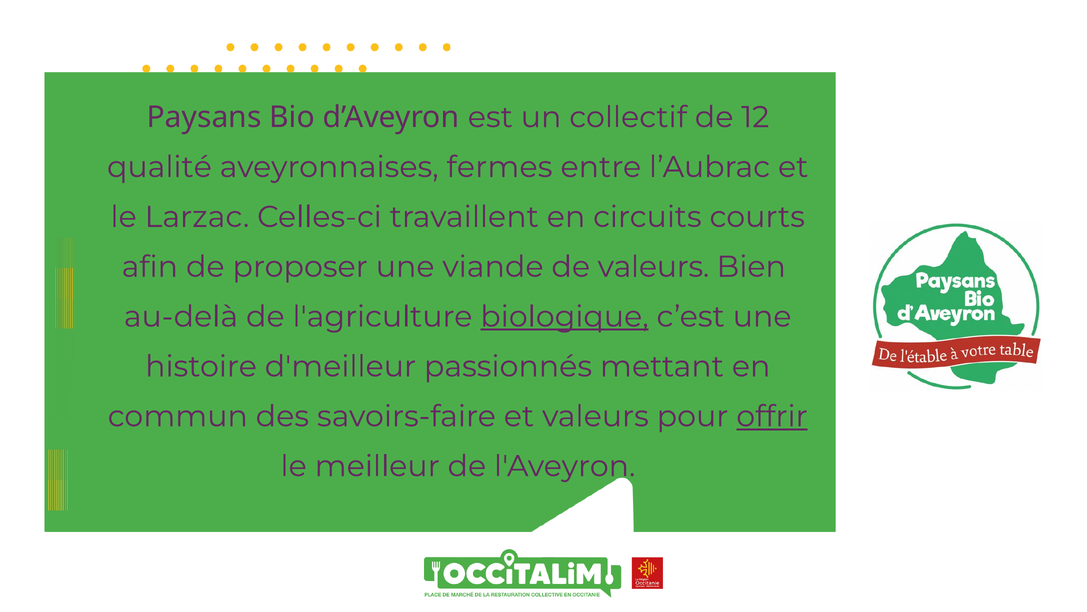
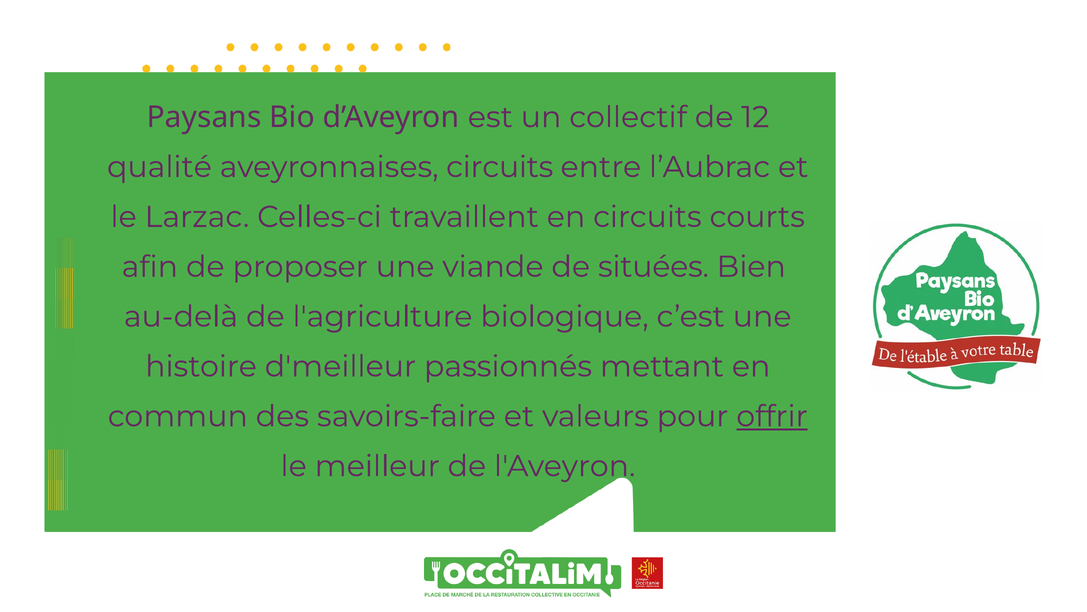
aveyronnaises fermes: fermes -> circuits
de valeurs: valeurs -> situées
biologique underline: present -> none
